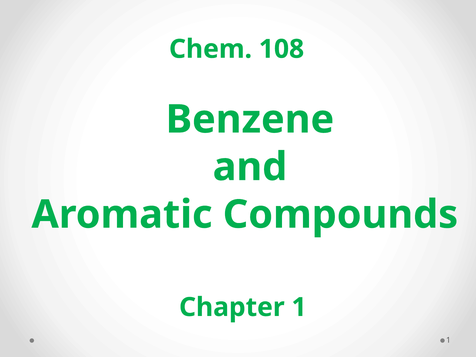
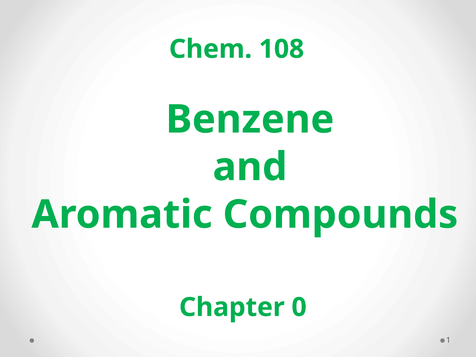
Chapter 1: 1 -> 0
